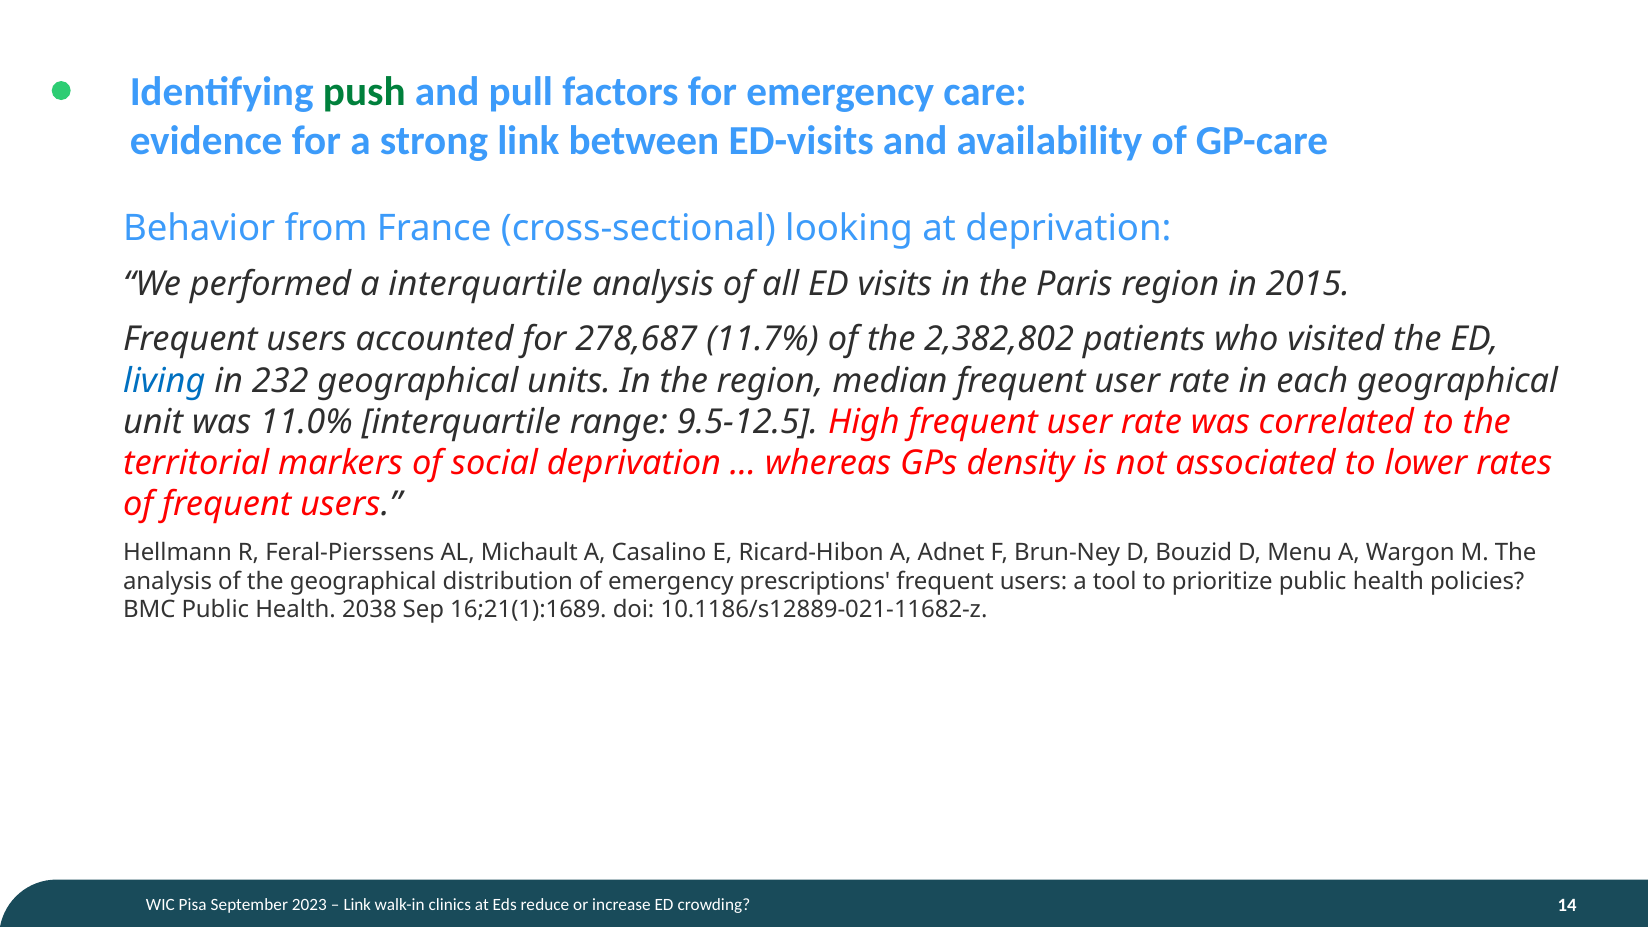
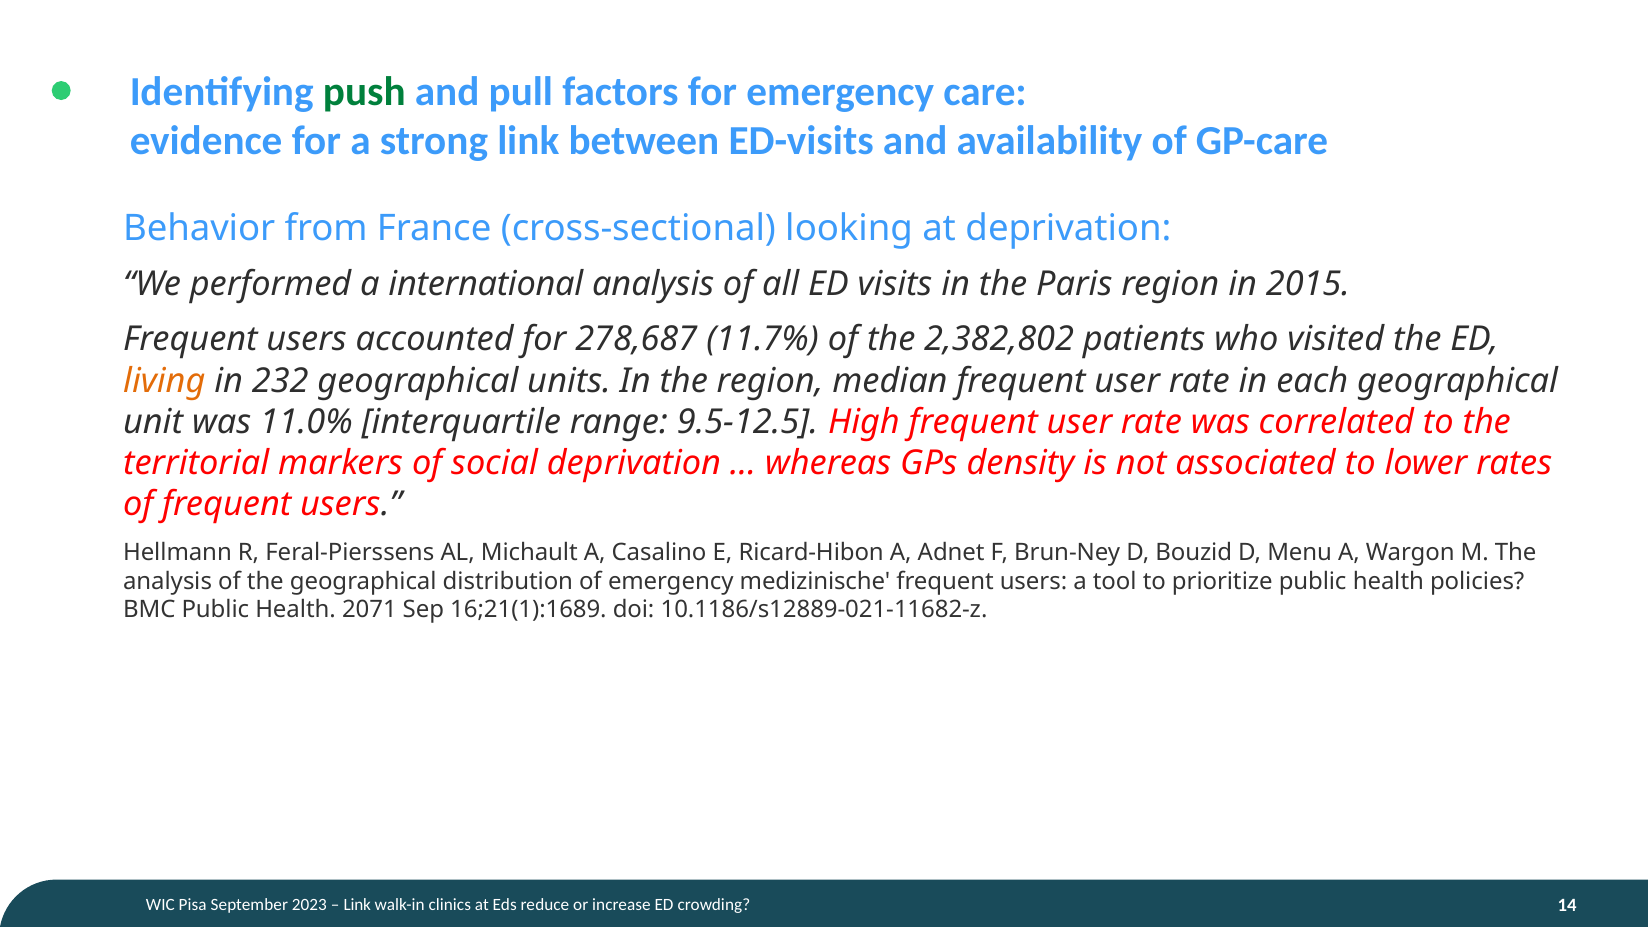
a interquartile: interquartile -> international
living colour: blue -> orange
prescriptions: prescriptions -> medizinische
2038: 2038 -> 2071
